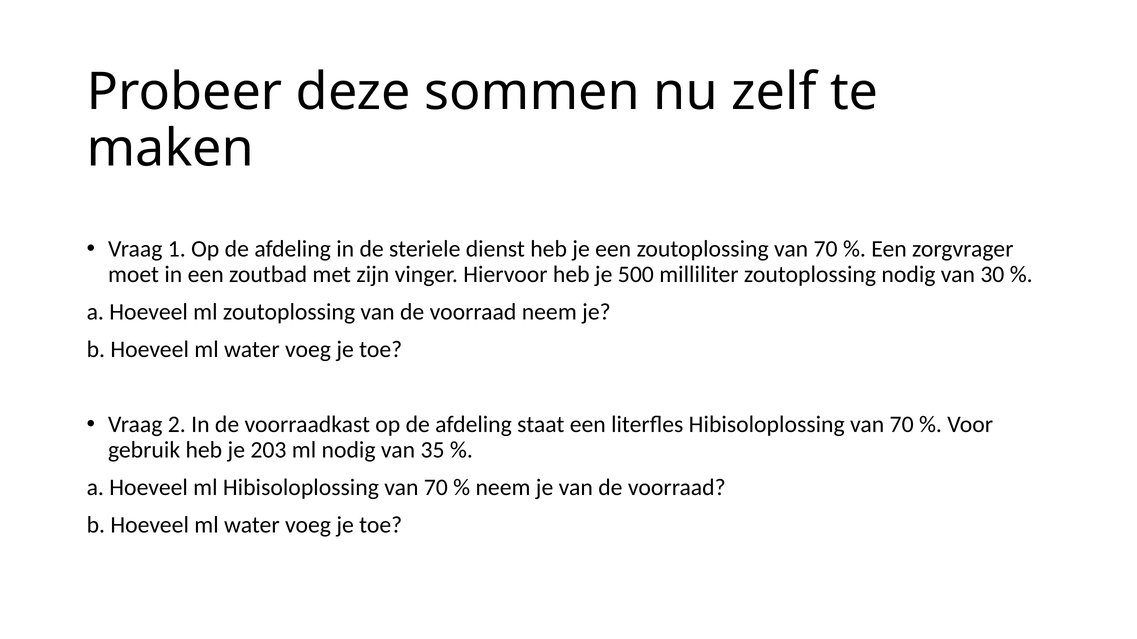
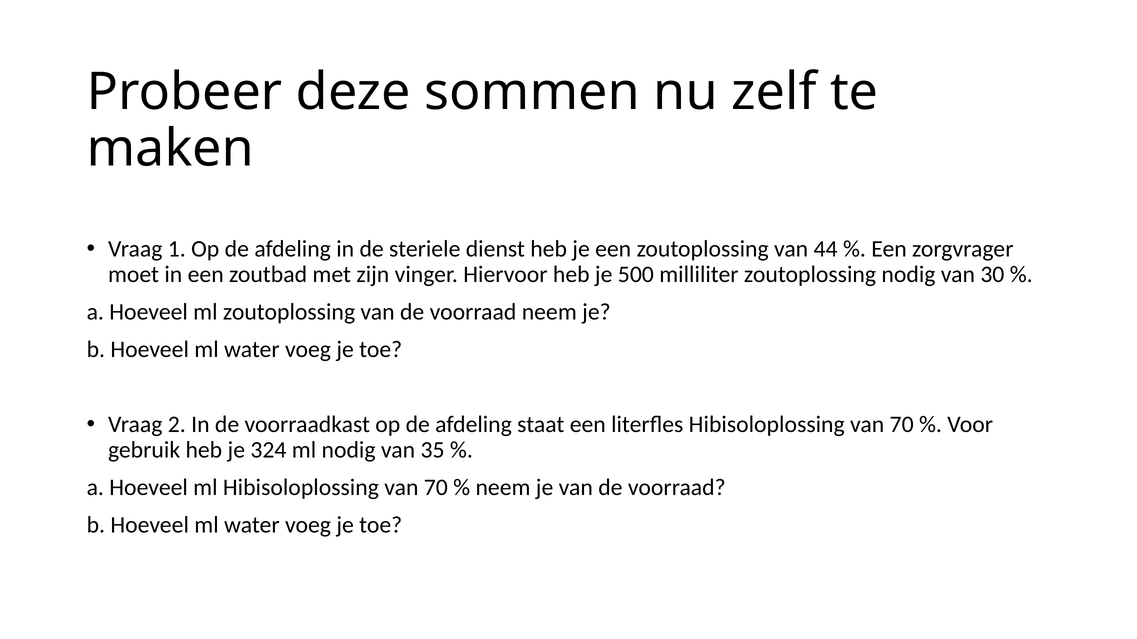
zoutoplossing van 70: 70 -> 44
203: 203 -> 324
